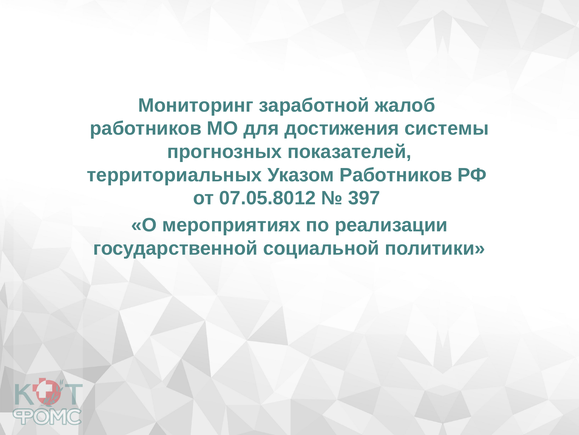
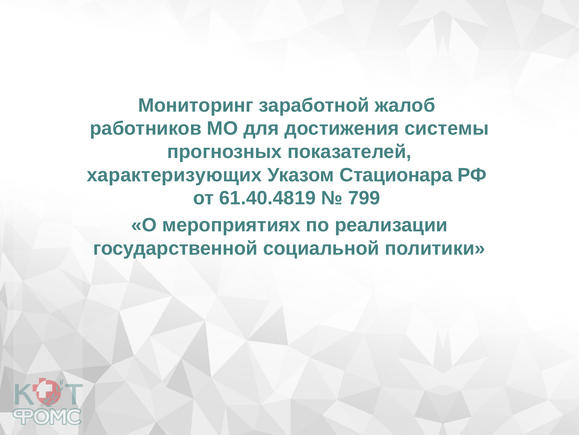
территориальных: территориальных -> характеризующих
Указом Работников: Работников -> Стационара
07.05.8012: 07.05.8012 -> 61.40.4819
397: 397 -> 799
